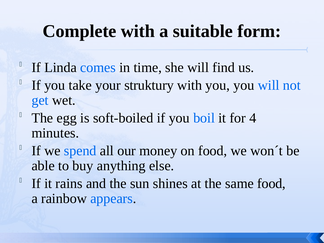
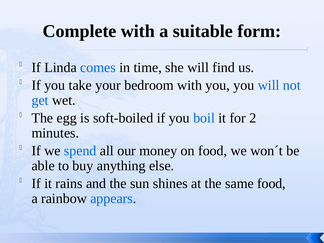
struktury: struktury -> bedroom
4: 4 -> 2
